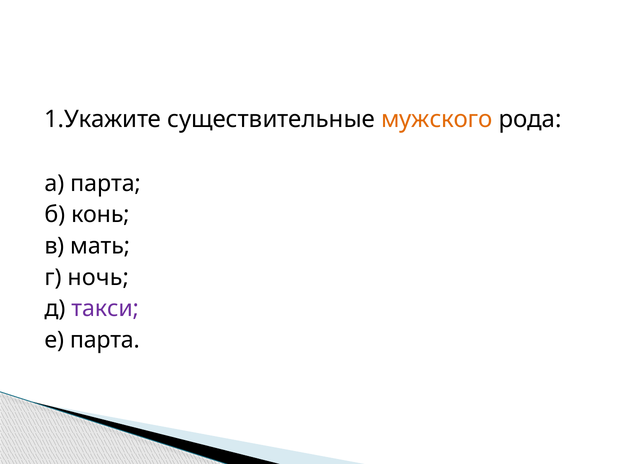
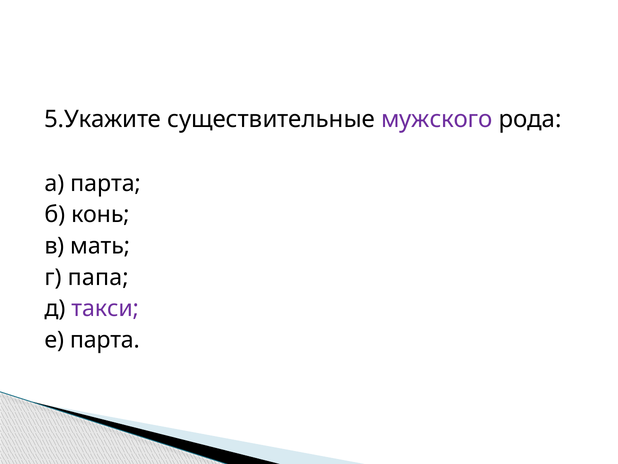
1.Укажите: 1.Укажите -> 5.Укажите
мужского colour: orange -> purple
ночь: ночь -> папа
